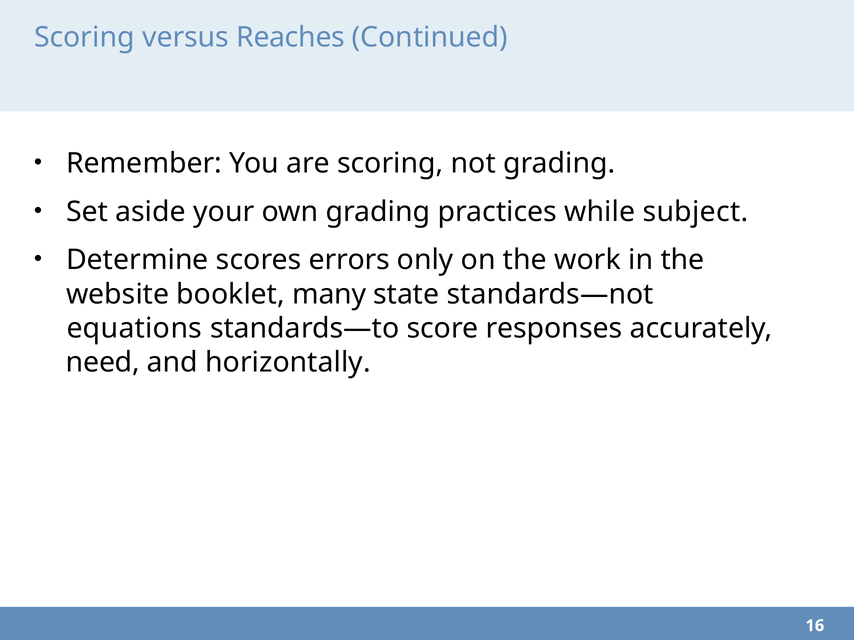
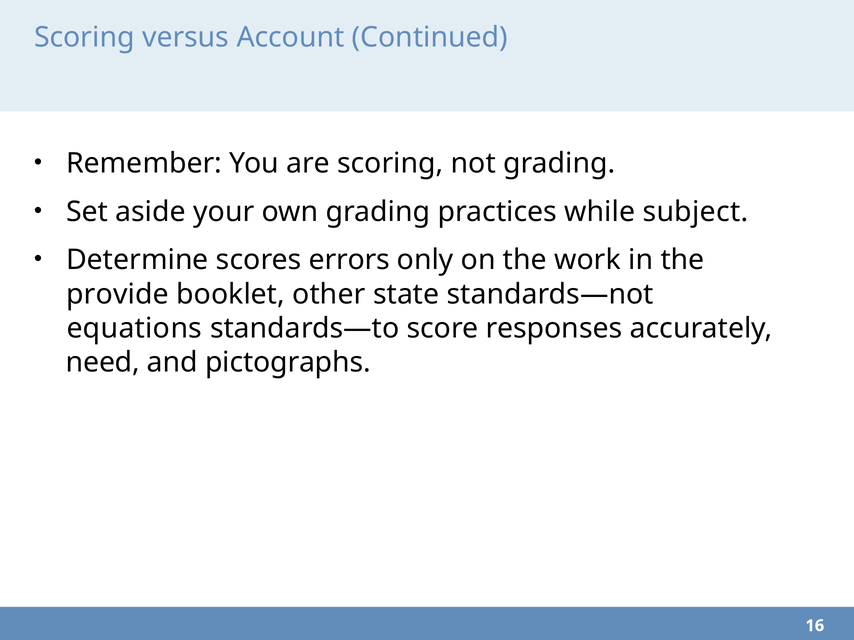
Reaches: Reaches -> Account
website: website -> provide
many: many -> other
horizontally: horizontally -> pictographs
